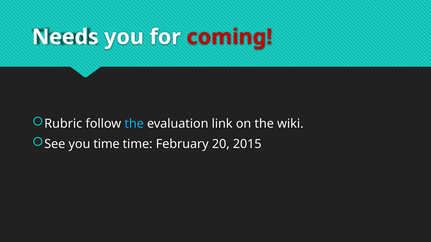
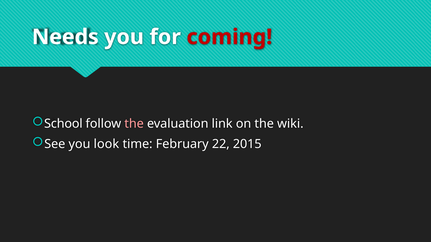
Rubric: Rubric -> School
the at (134, 124) colour: light blue -> pink
you time: time -> look
20: 20 -> 22
